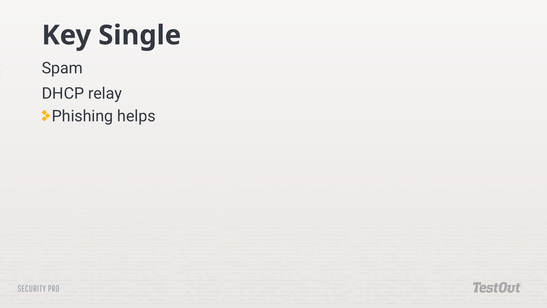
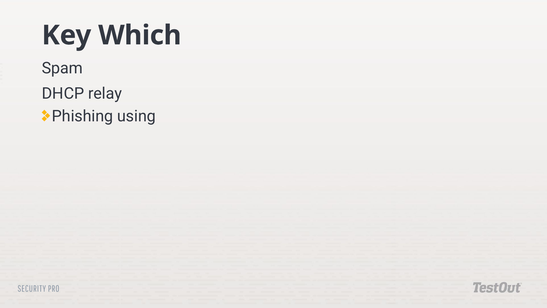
Single: Single -> Which
helps: helps -> using
